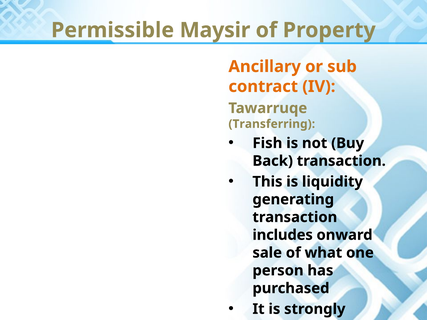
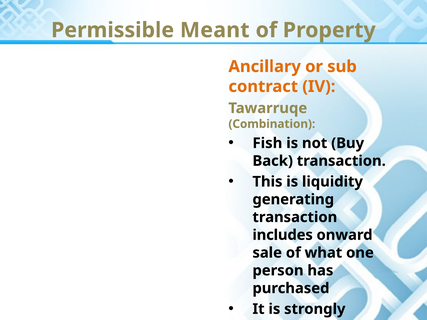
Maysir: Maysir -> Meant
Transferring: Transferring -> Combination
